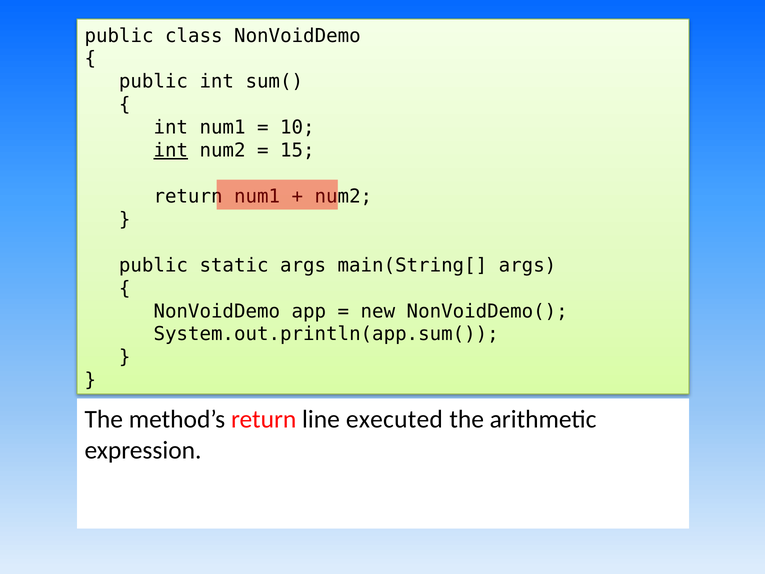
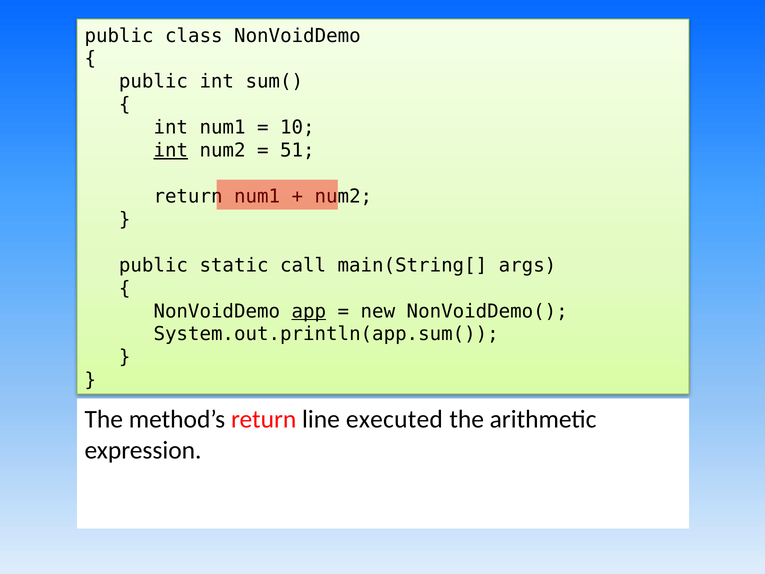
15: 15 -> 51
static args: args -> call
app underline: none -> present
